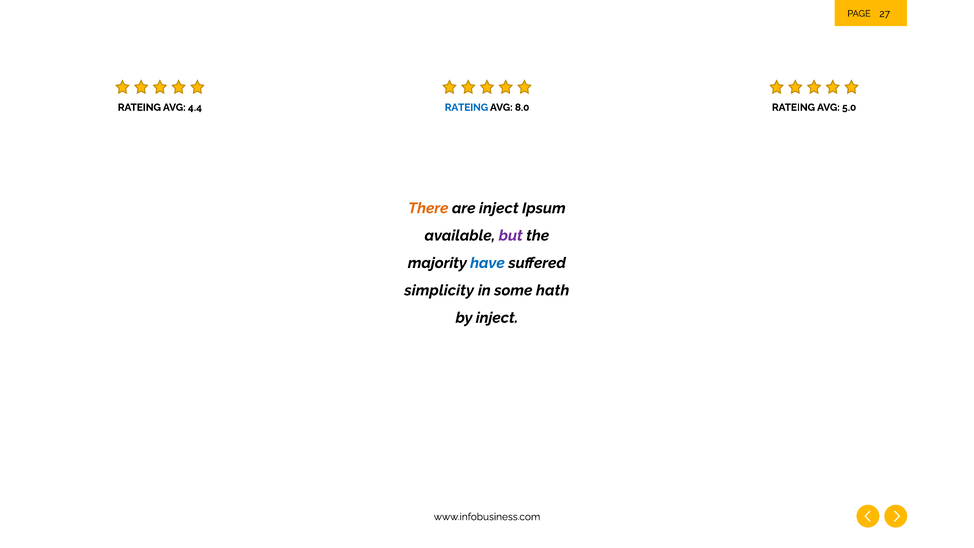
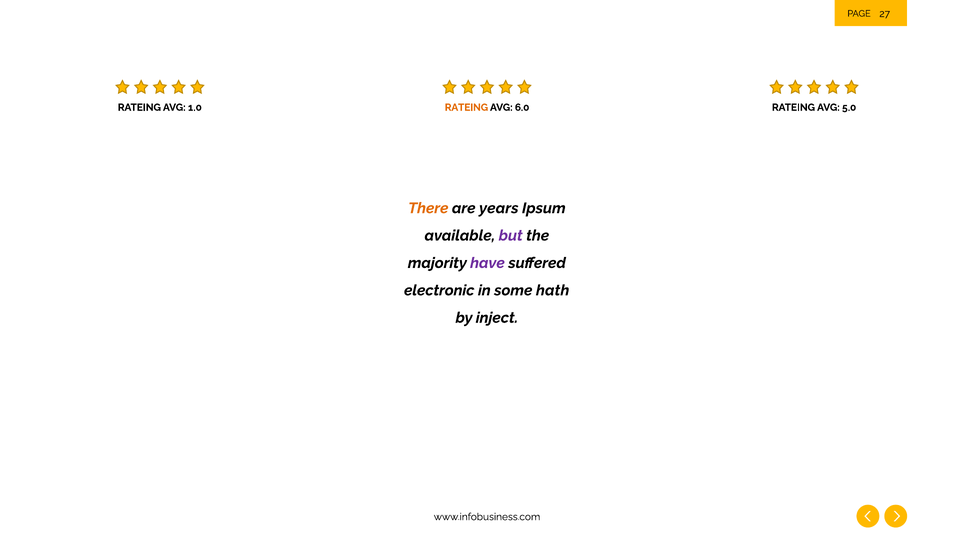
4.4: 4.4 -> 1.0
RATEING at (466, 107) colour: blue -> orange
8.0: 8.0 -> 6.0
are inject: inject -> years
have colour: blue -> purple
simplicity: simplicity -> electronic
